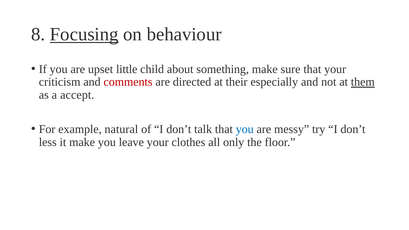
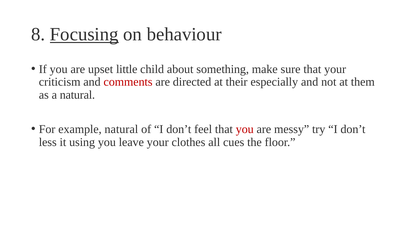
them underline: present -> none
a accept: accept -> natural
talk: talk -> feel
you at (245, 129) colour: blue -> red
it make: make -> using
only: only -> cues
